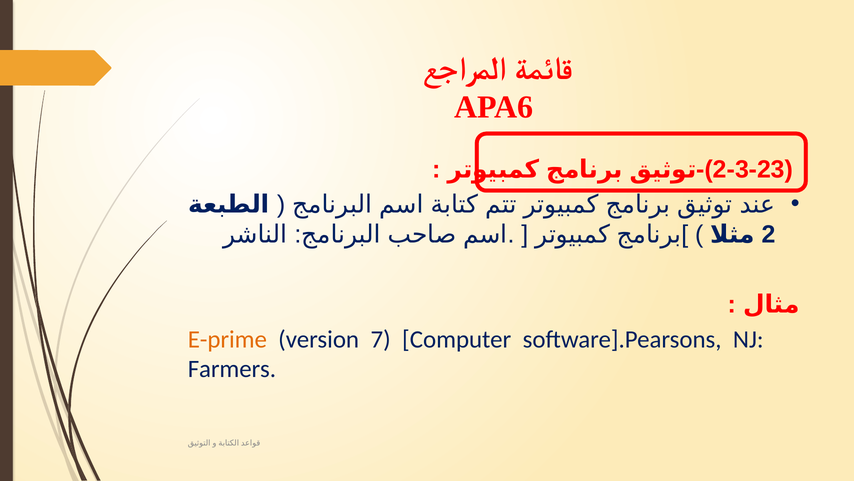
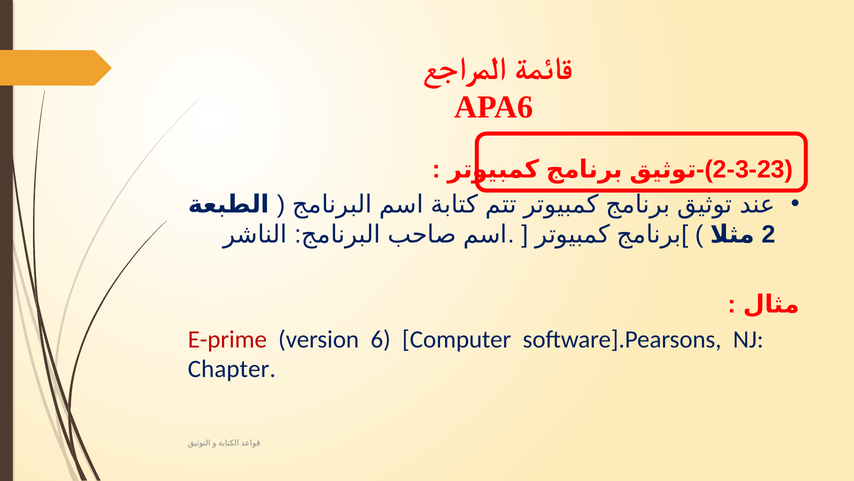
E-prime colour: orange -> red
7: 7 -> 6
Farmers: Farmers -> Chapter
